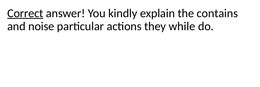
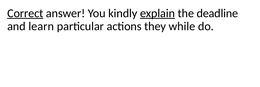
explain underline: none -> present
contains: contains -> deadline
noise: noise -> learn
